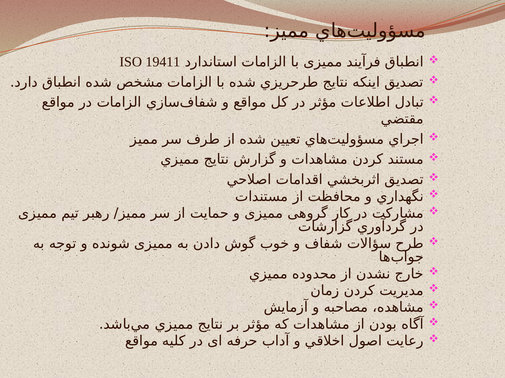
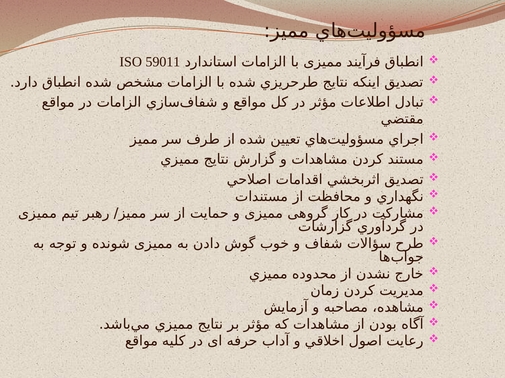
19411: 19411 -> 59011
